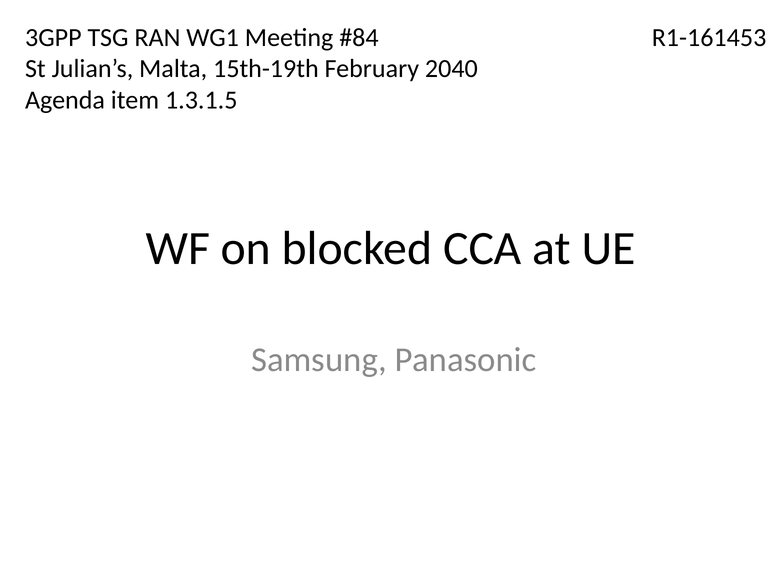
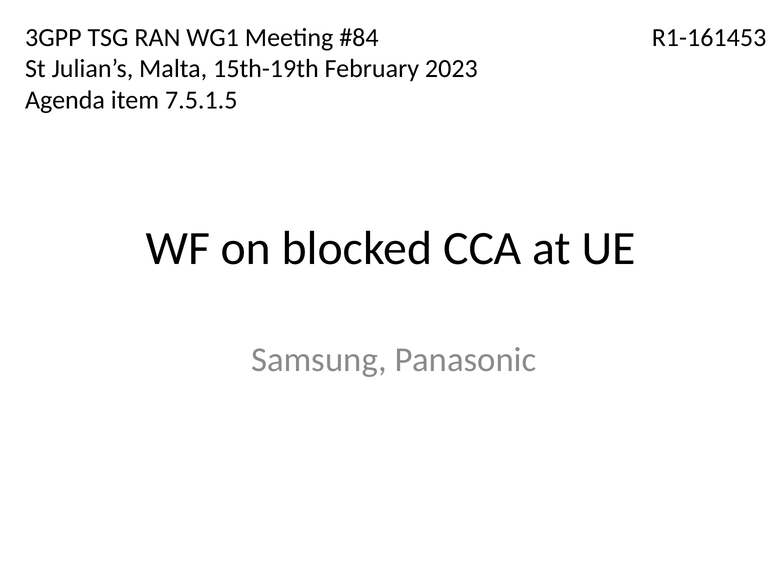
2040: 2040 -> 2023
1.3.1.5: 1.3.1.5 -> 7.5.1.5
